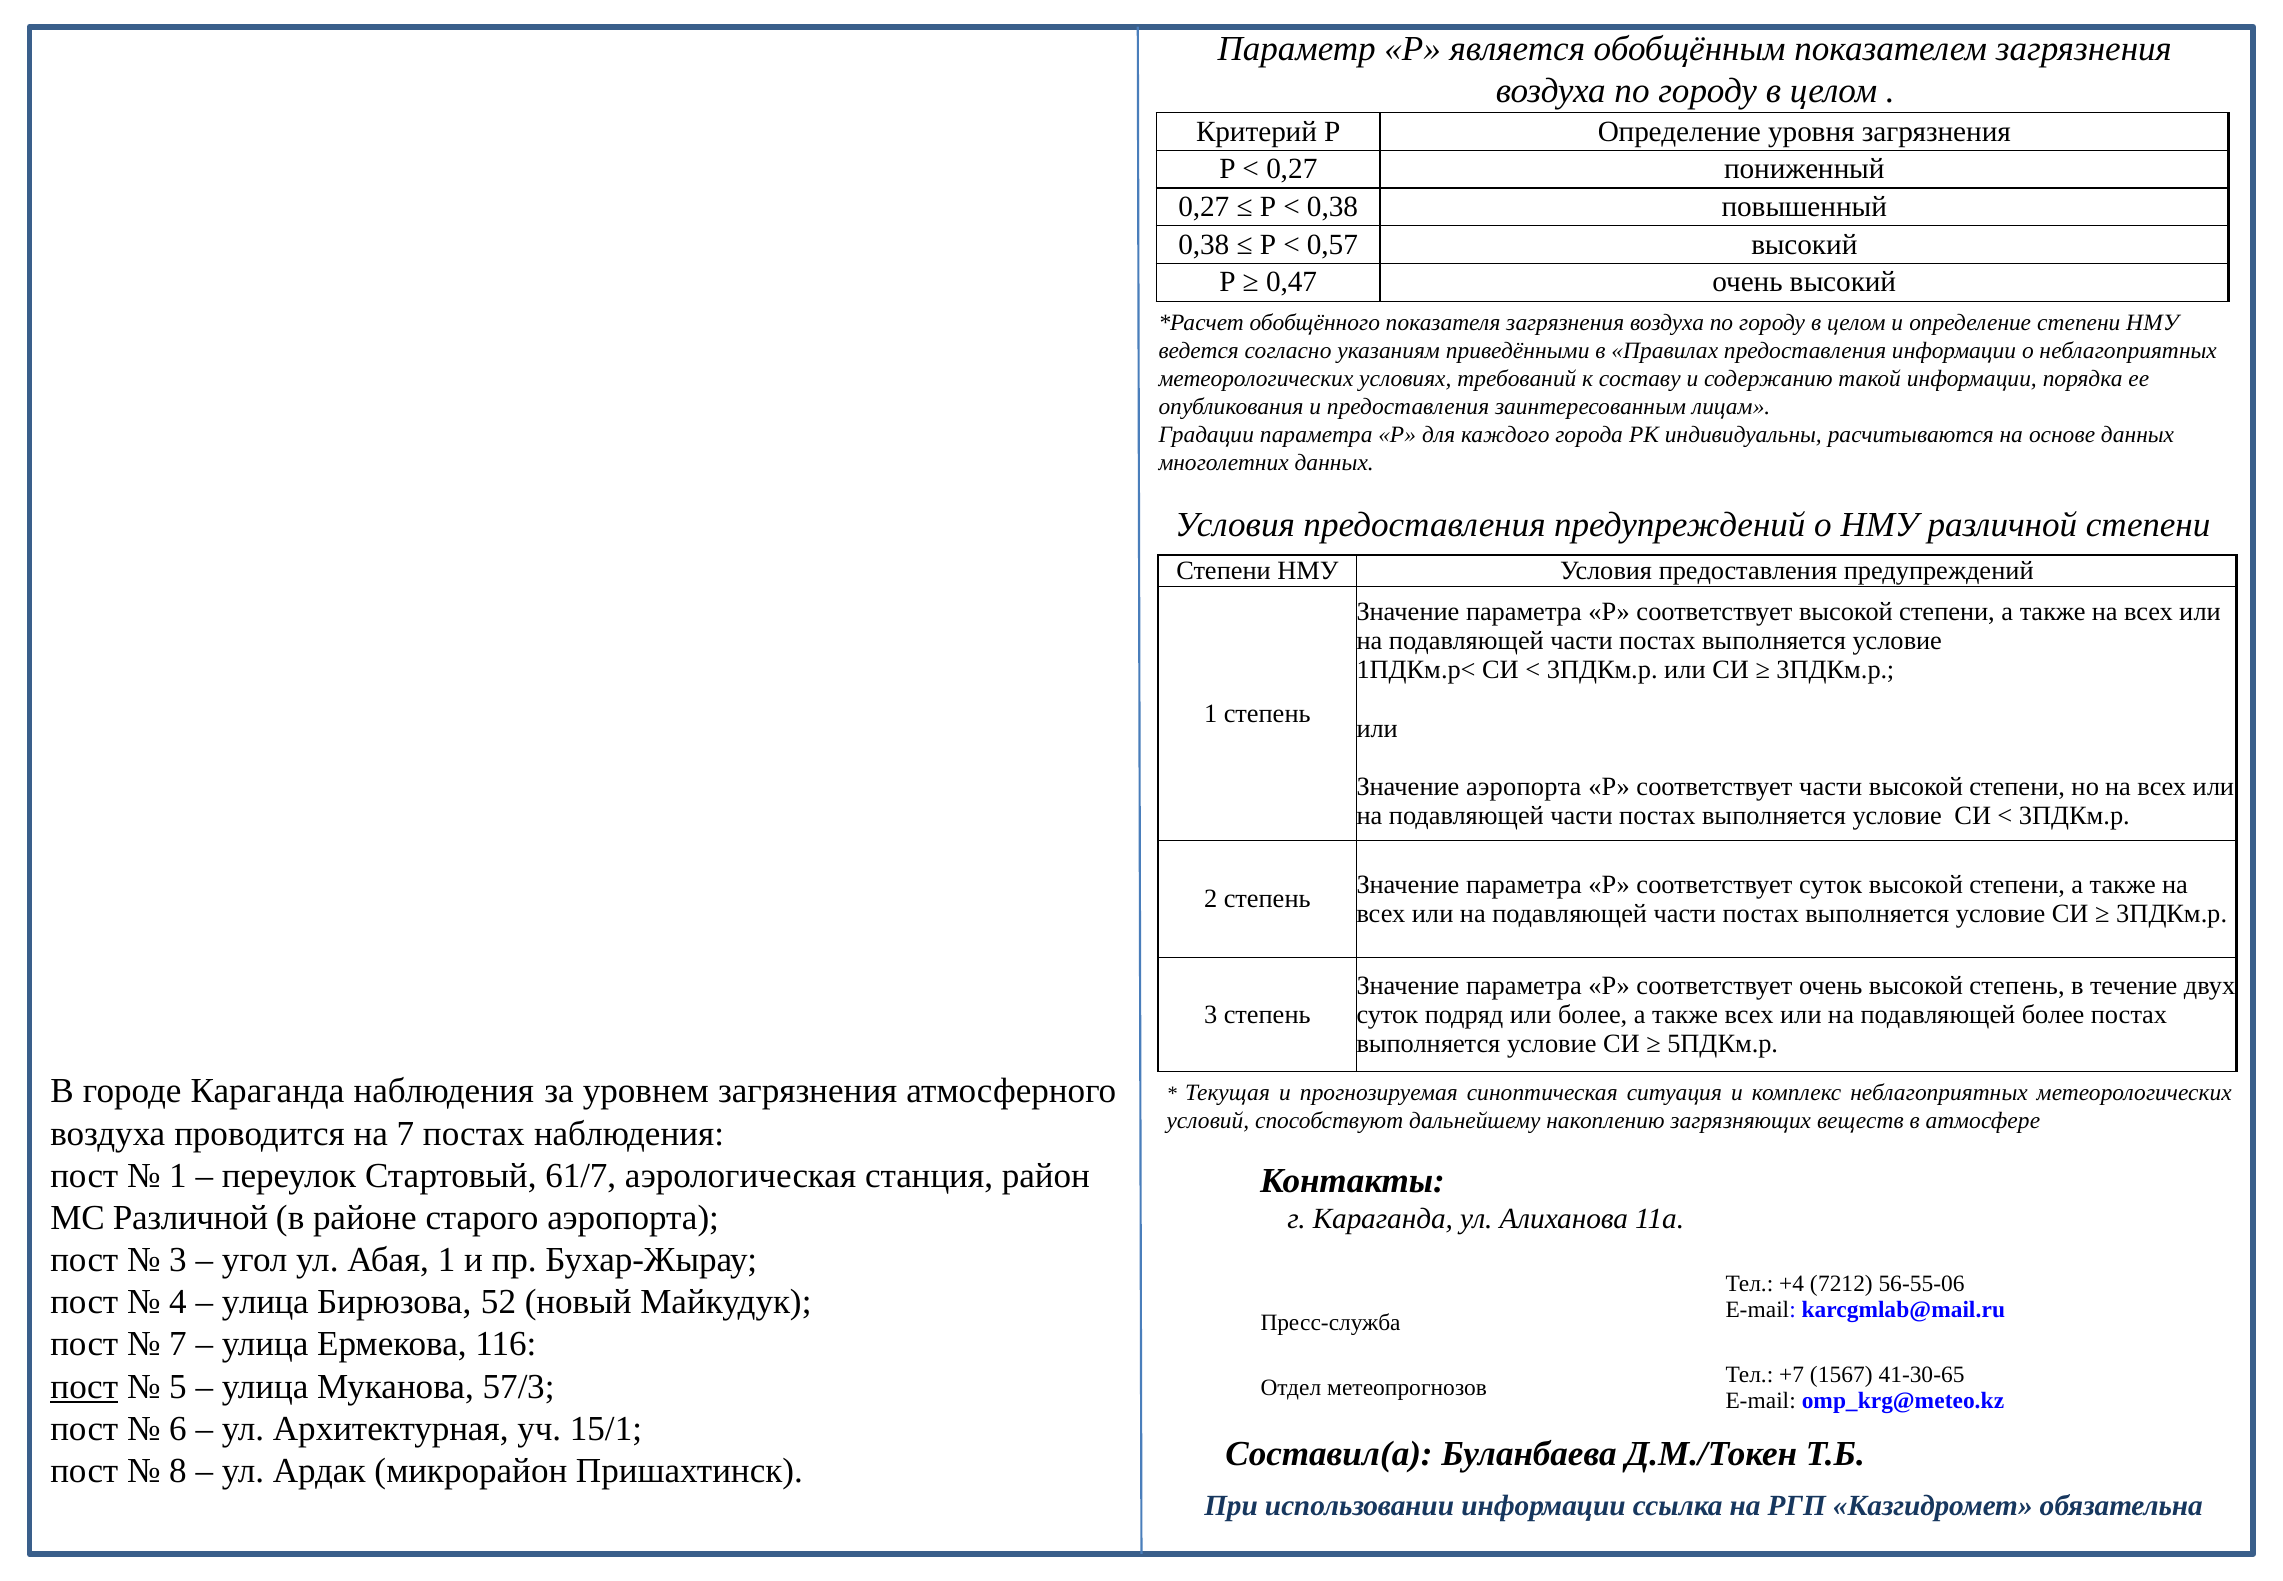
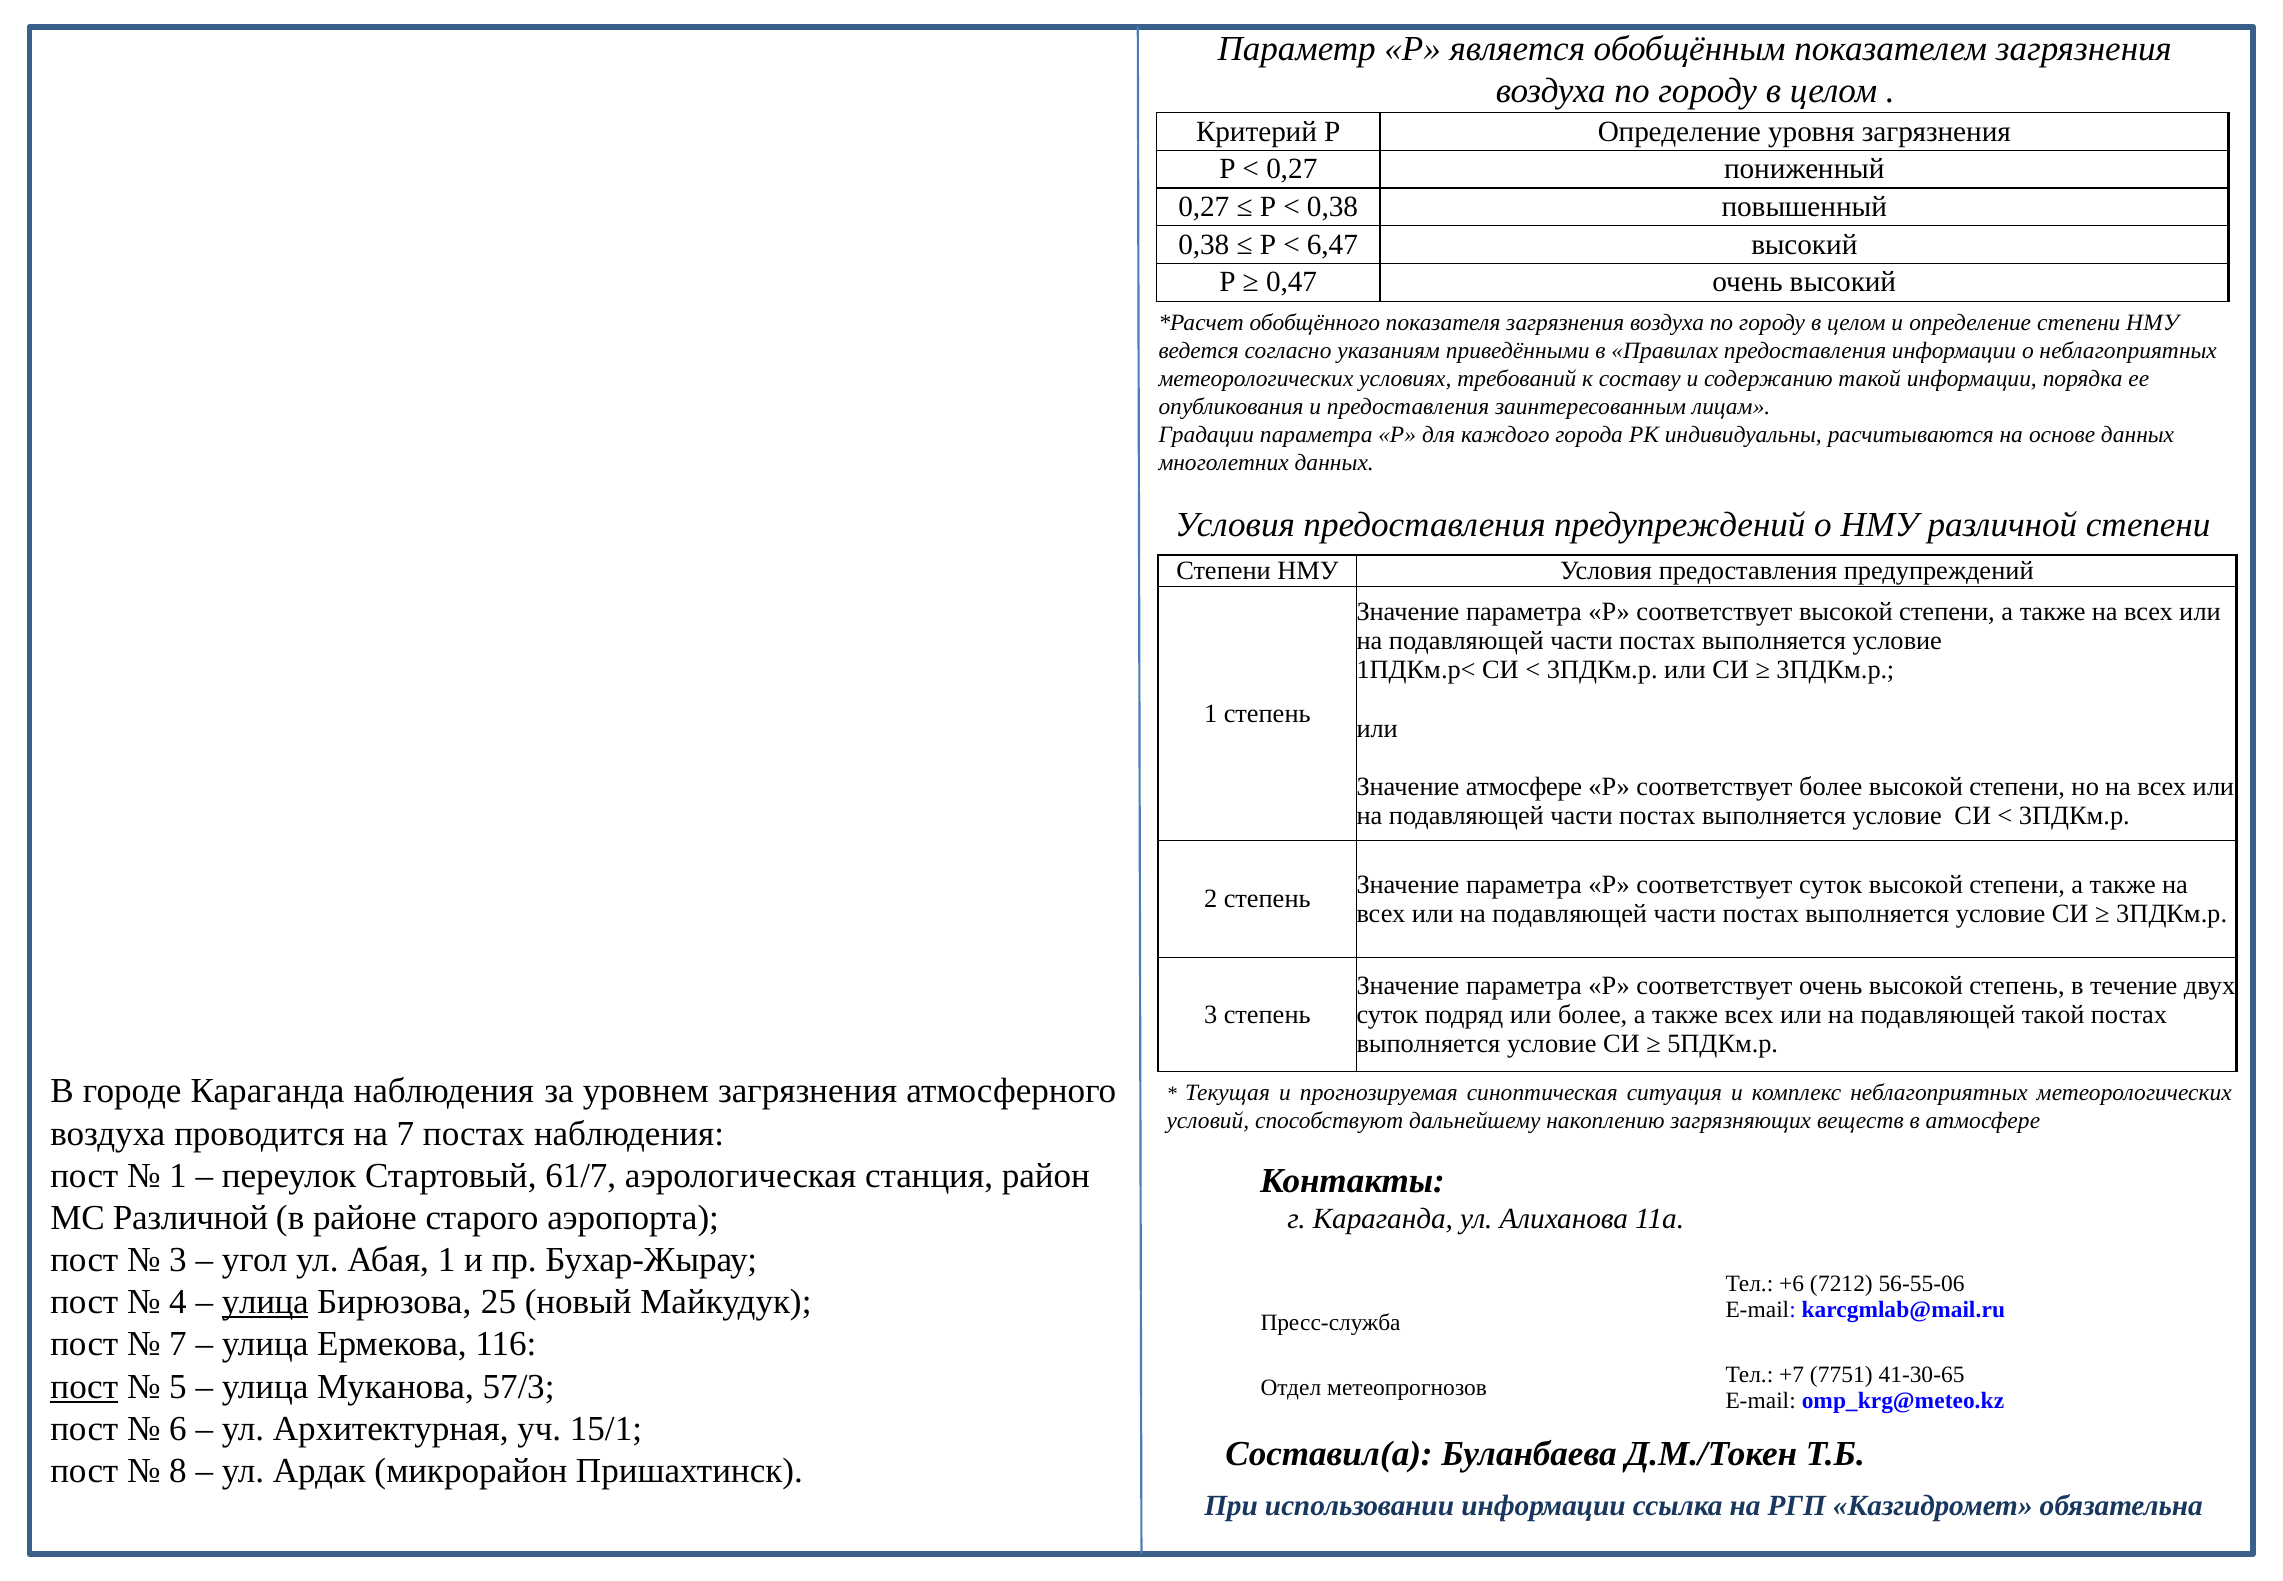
0,57: 0,57 -> 6,47
Значение аэропорта: аэропорта -> атмосфере
соответствует части: части -> более
подавляющей более: более -> такой
+4: +4 -> +6
улица at (265, 1302) underline: none -> present
52: 52 -> 25
1567: 1567 -> 7751
